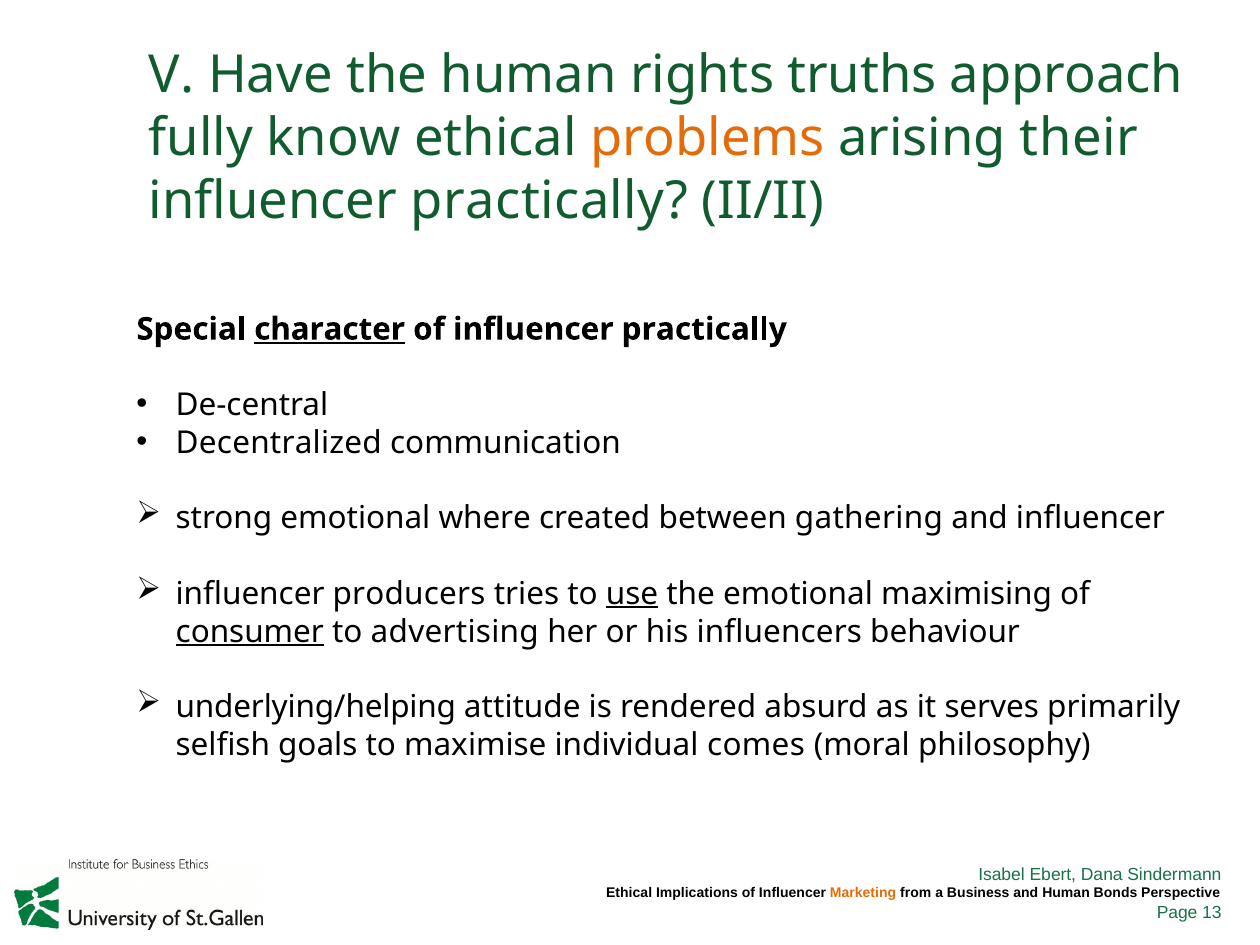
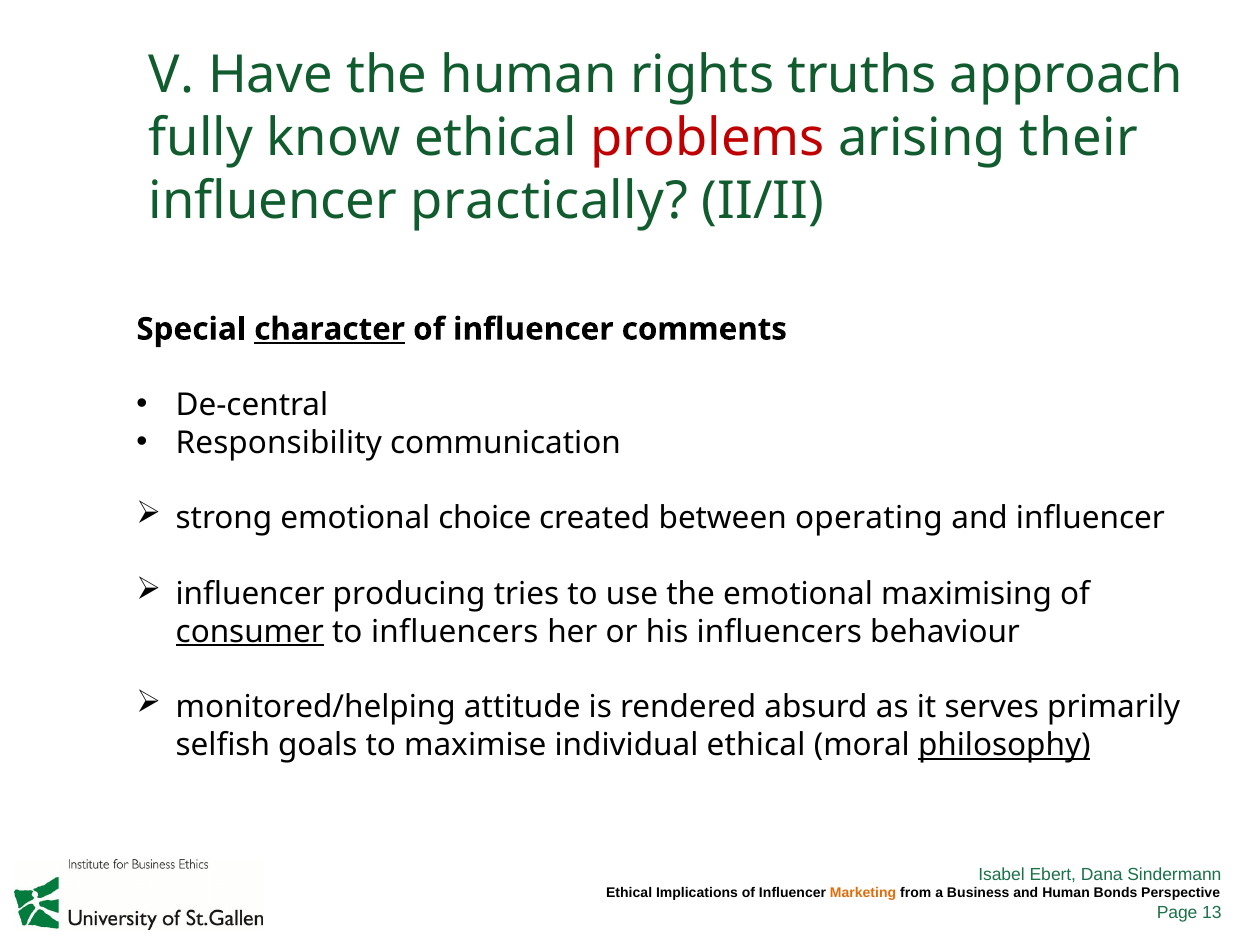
problems colour: orange -> red
of influencer practically: practically -> comments
Decentralized: Decentralized -> Responsibility
where: where -> choice
gathering: gathering -> operating
producers: producers -> producing
use underline: present -> none
to advertising: advertising -> influencers
underlying/helping: underlying/helping -> monitored/helping
individual comes: comes -> ethical
philosophy underline: none -> present
